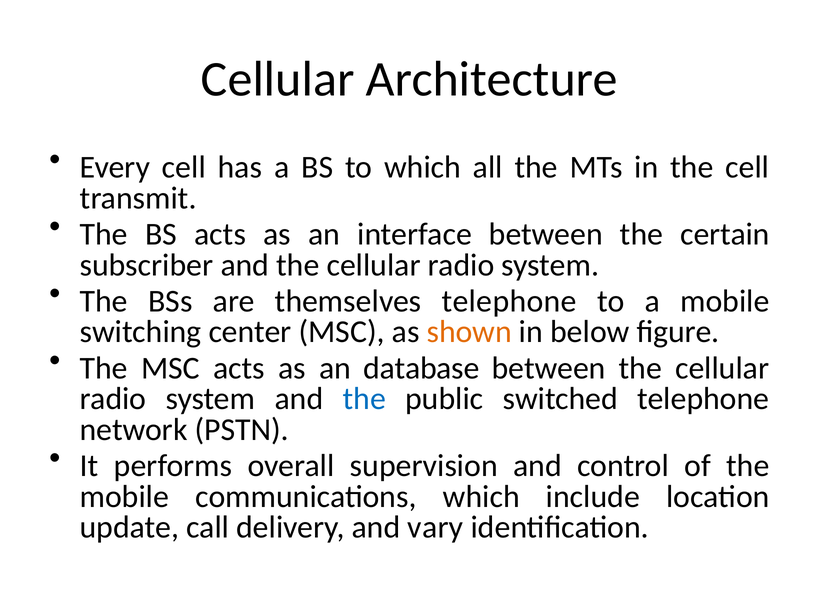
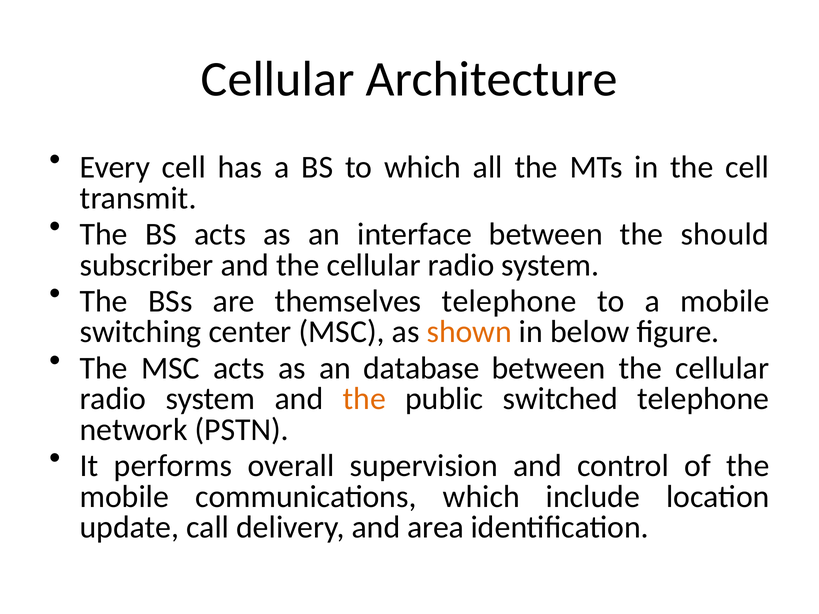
certain: certain -> should
the at (364, 399) colour: blue -> orange
vary: vary -> area
